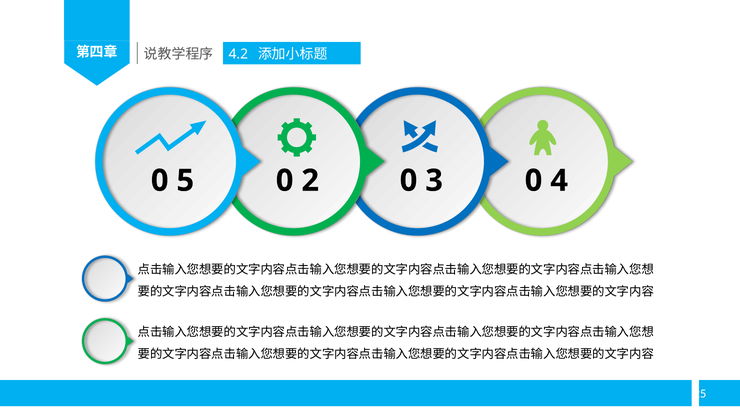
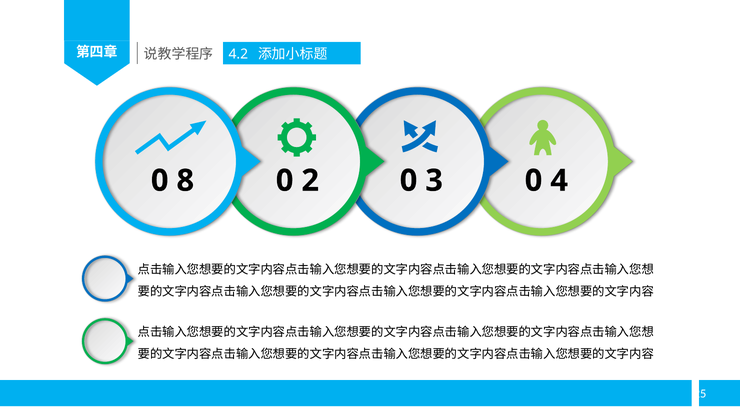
5: 5 -> 8
